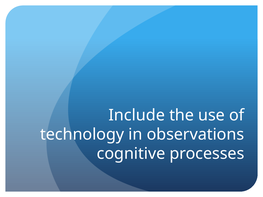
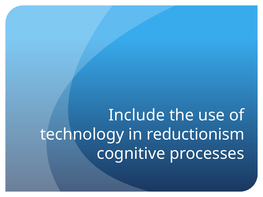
observations: observations -> reductionism
